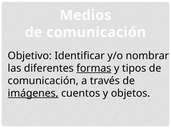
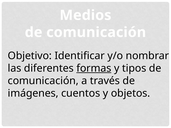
imágenes underline: present -> none
